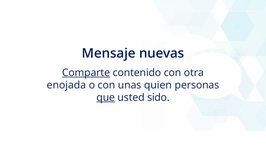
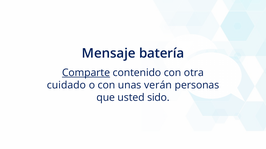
nuevas: nuevas -> batería
enojada: enojada -> cuidado
quien: quien -> verán
que underline: present -> none
